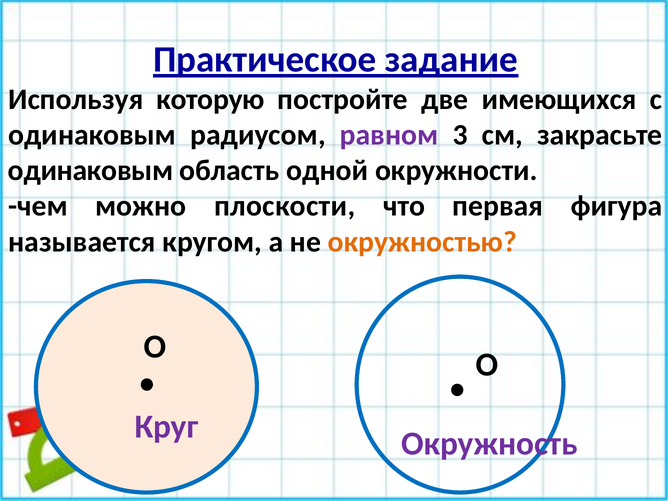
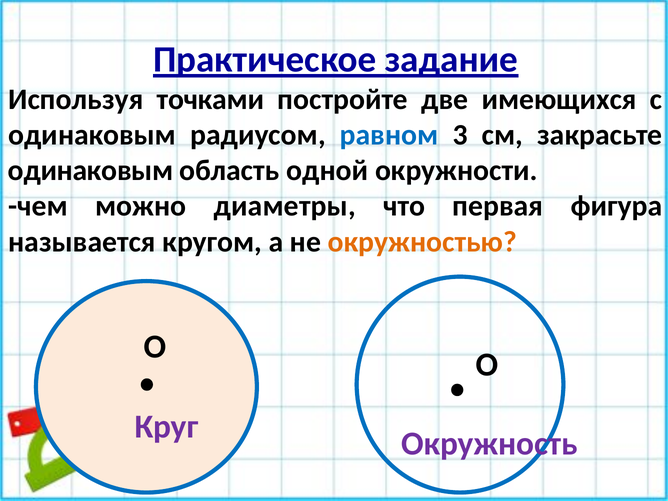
которую: которую -> точками
равном colour: purple -> blue
плоскости: плоскости -> диаметры
